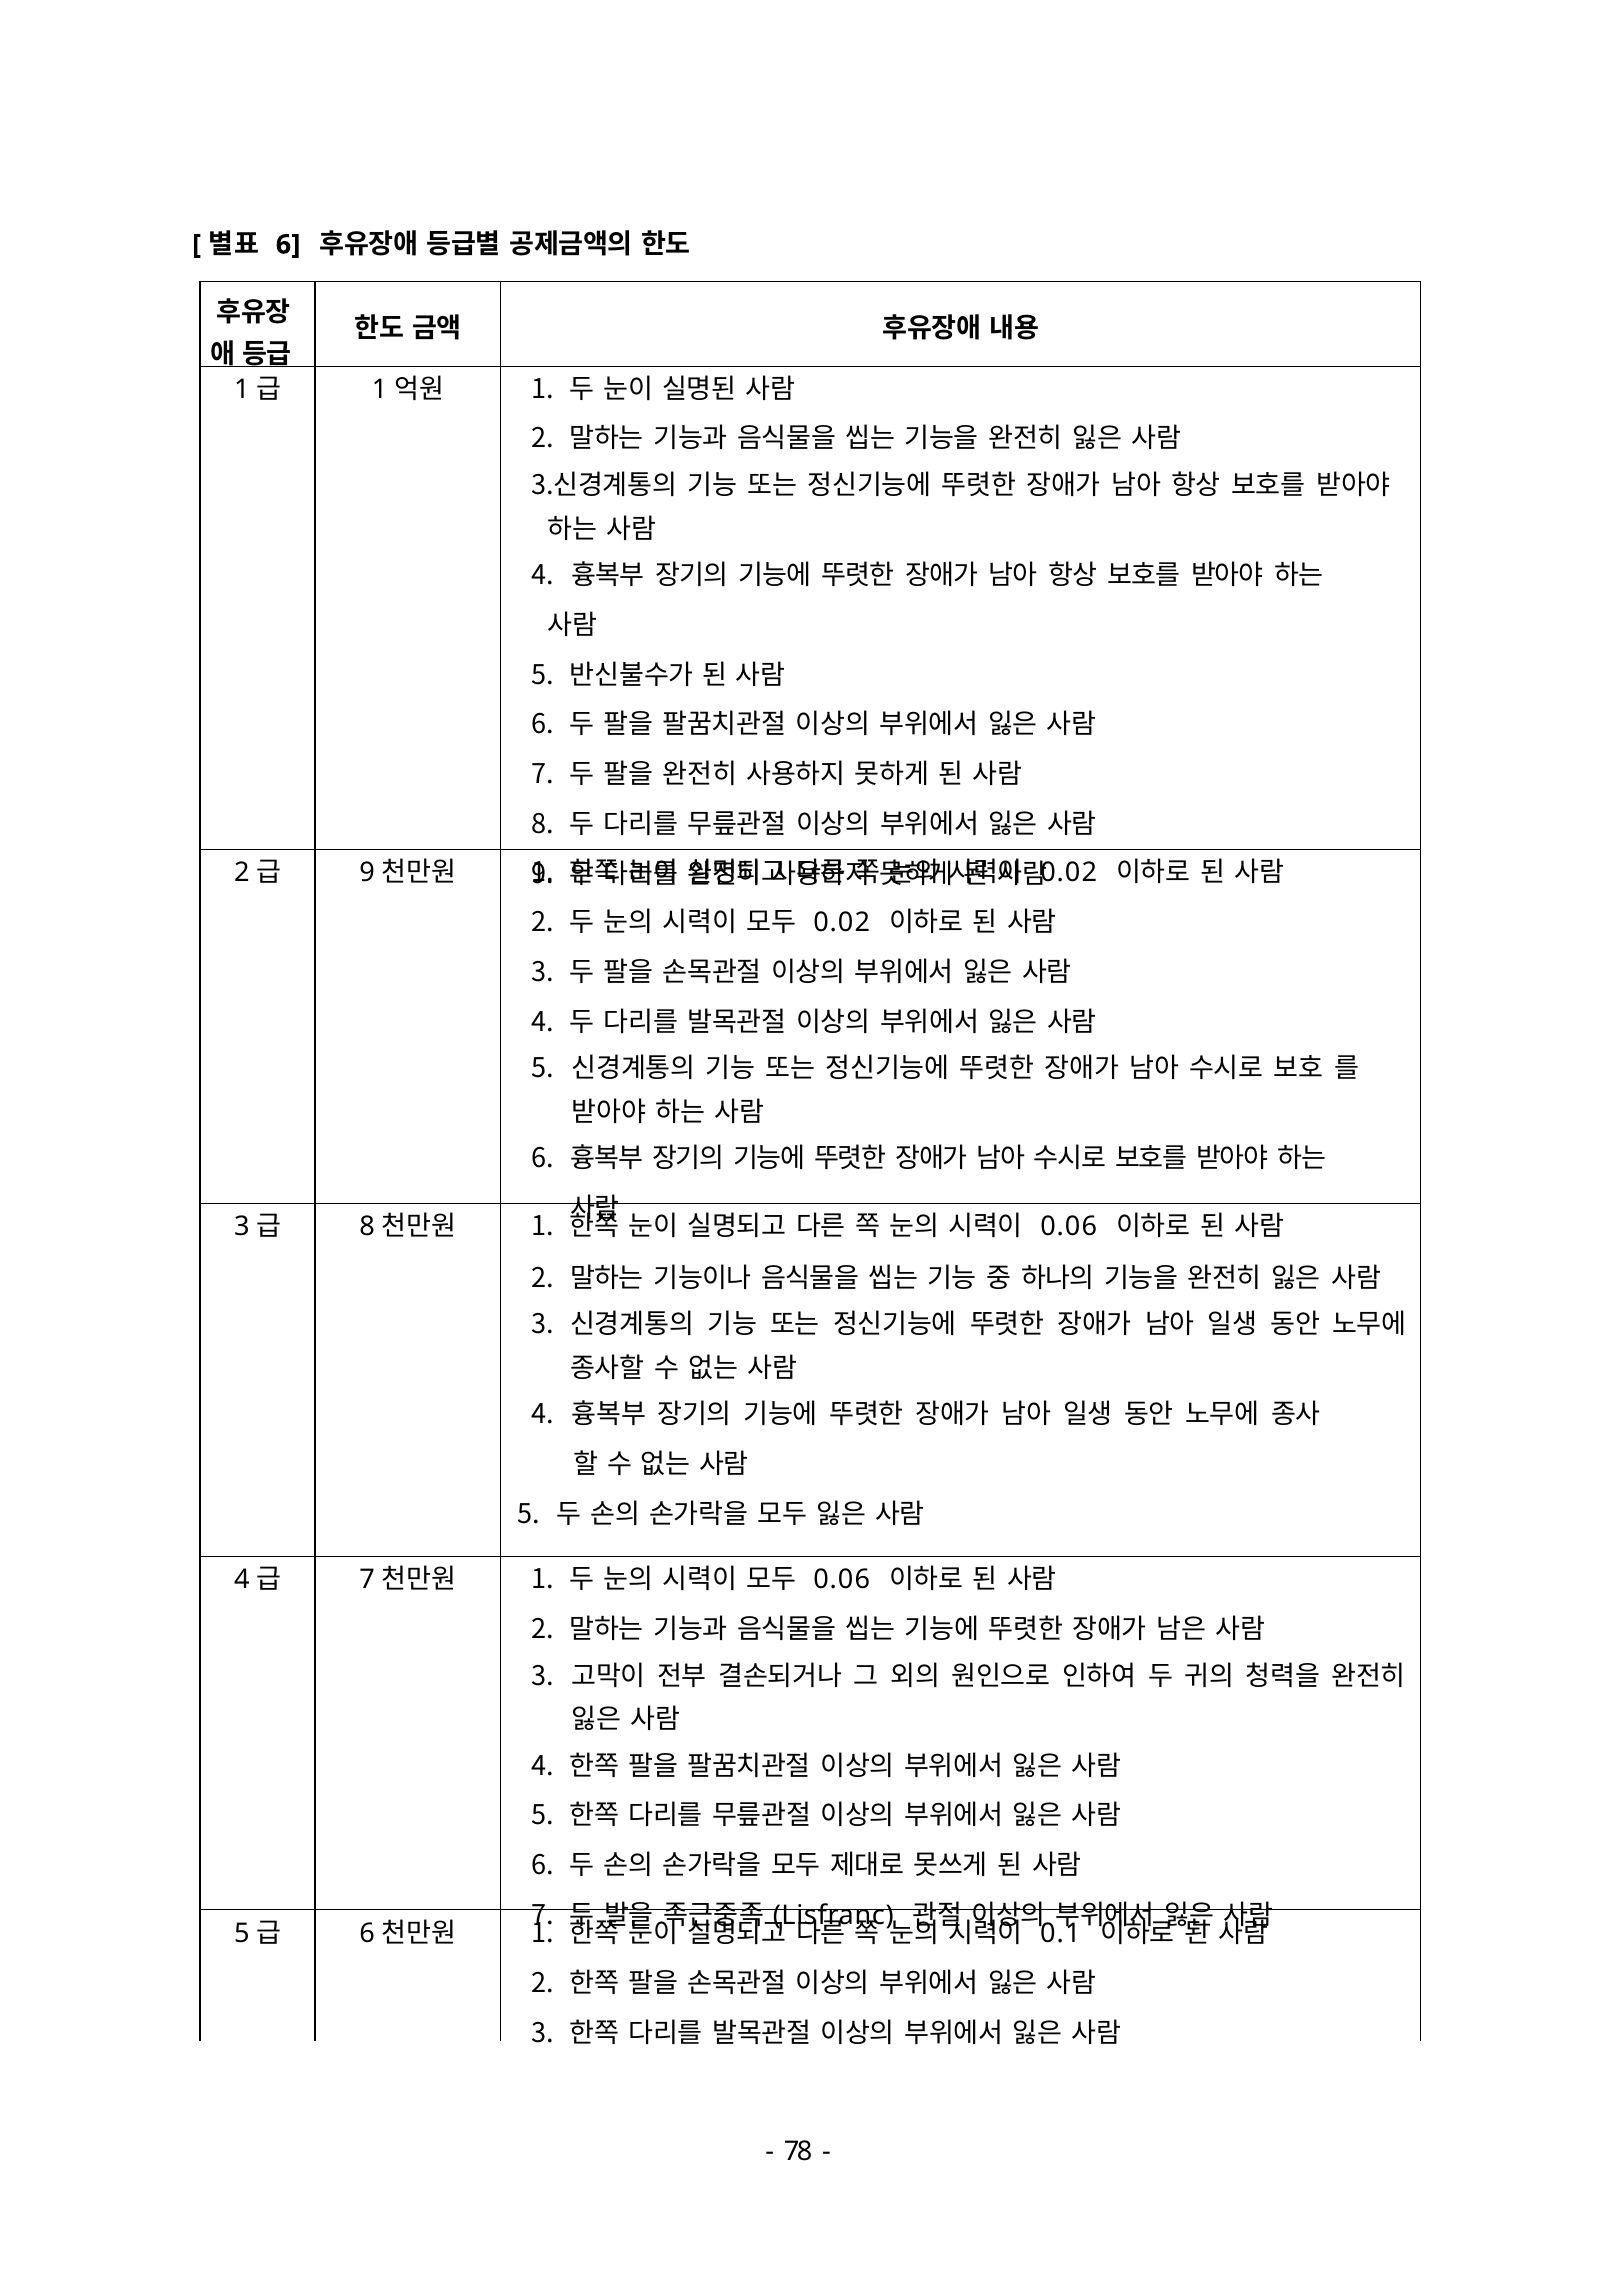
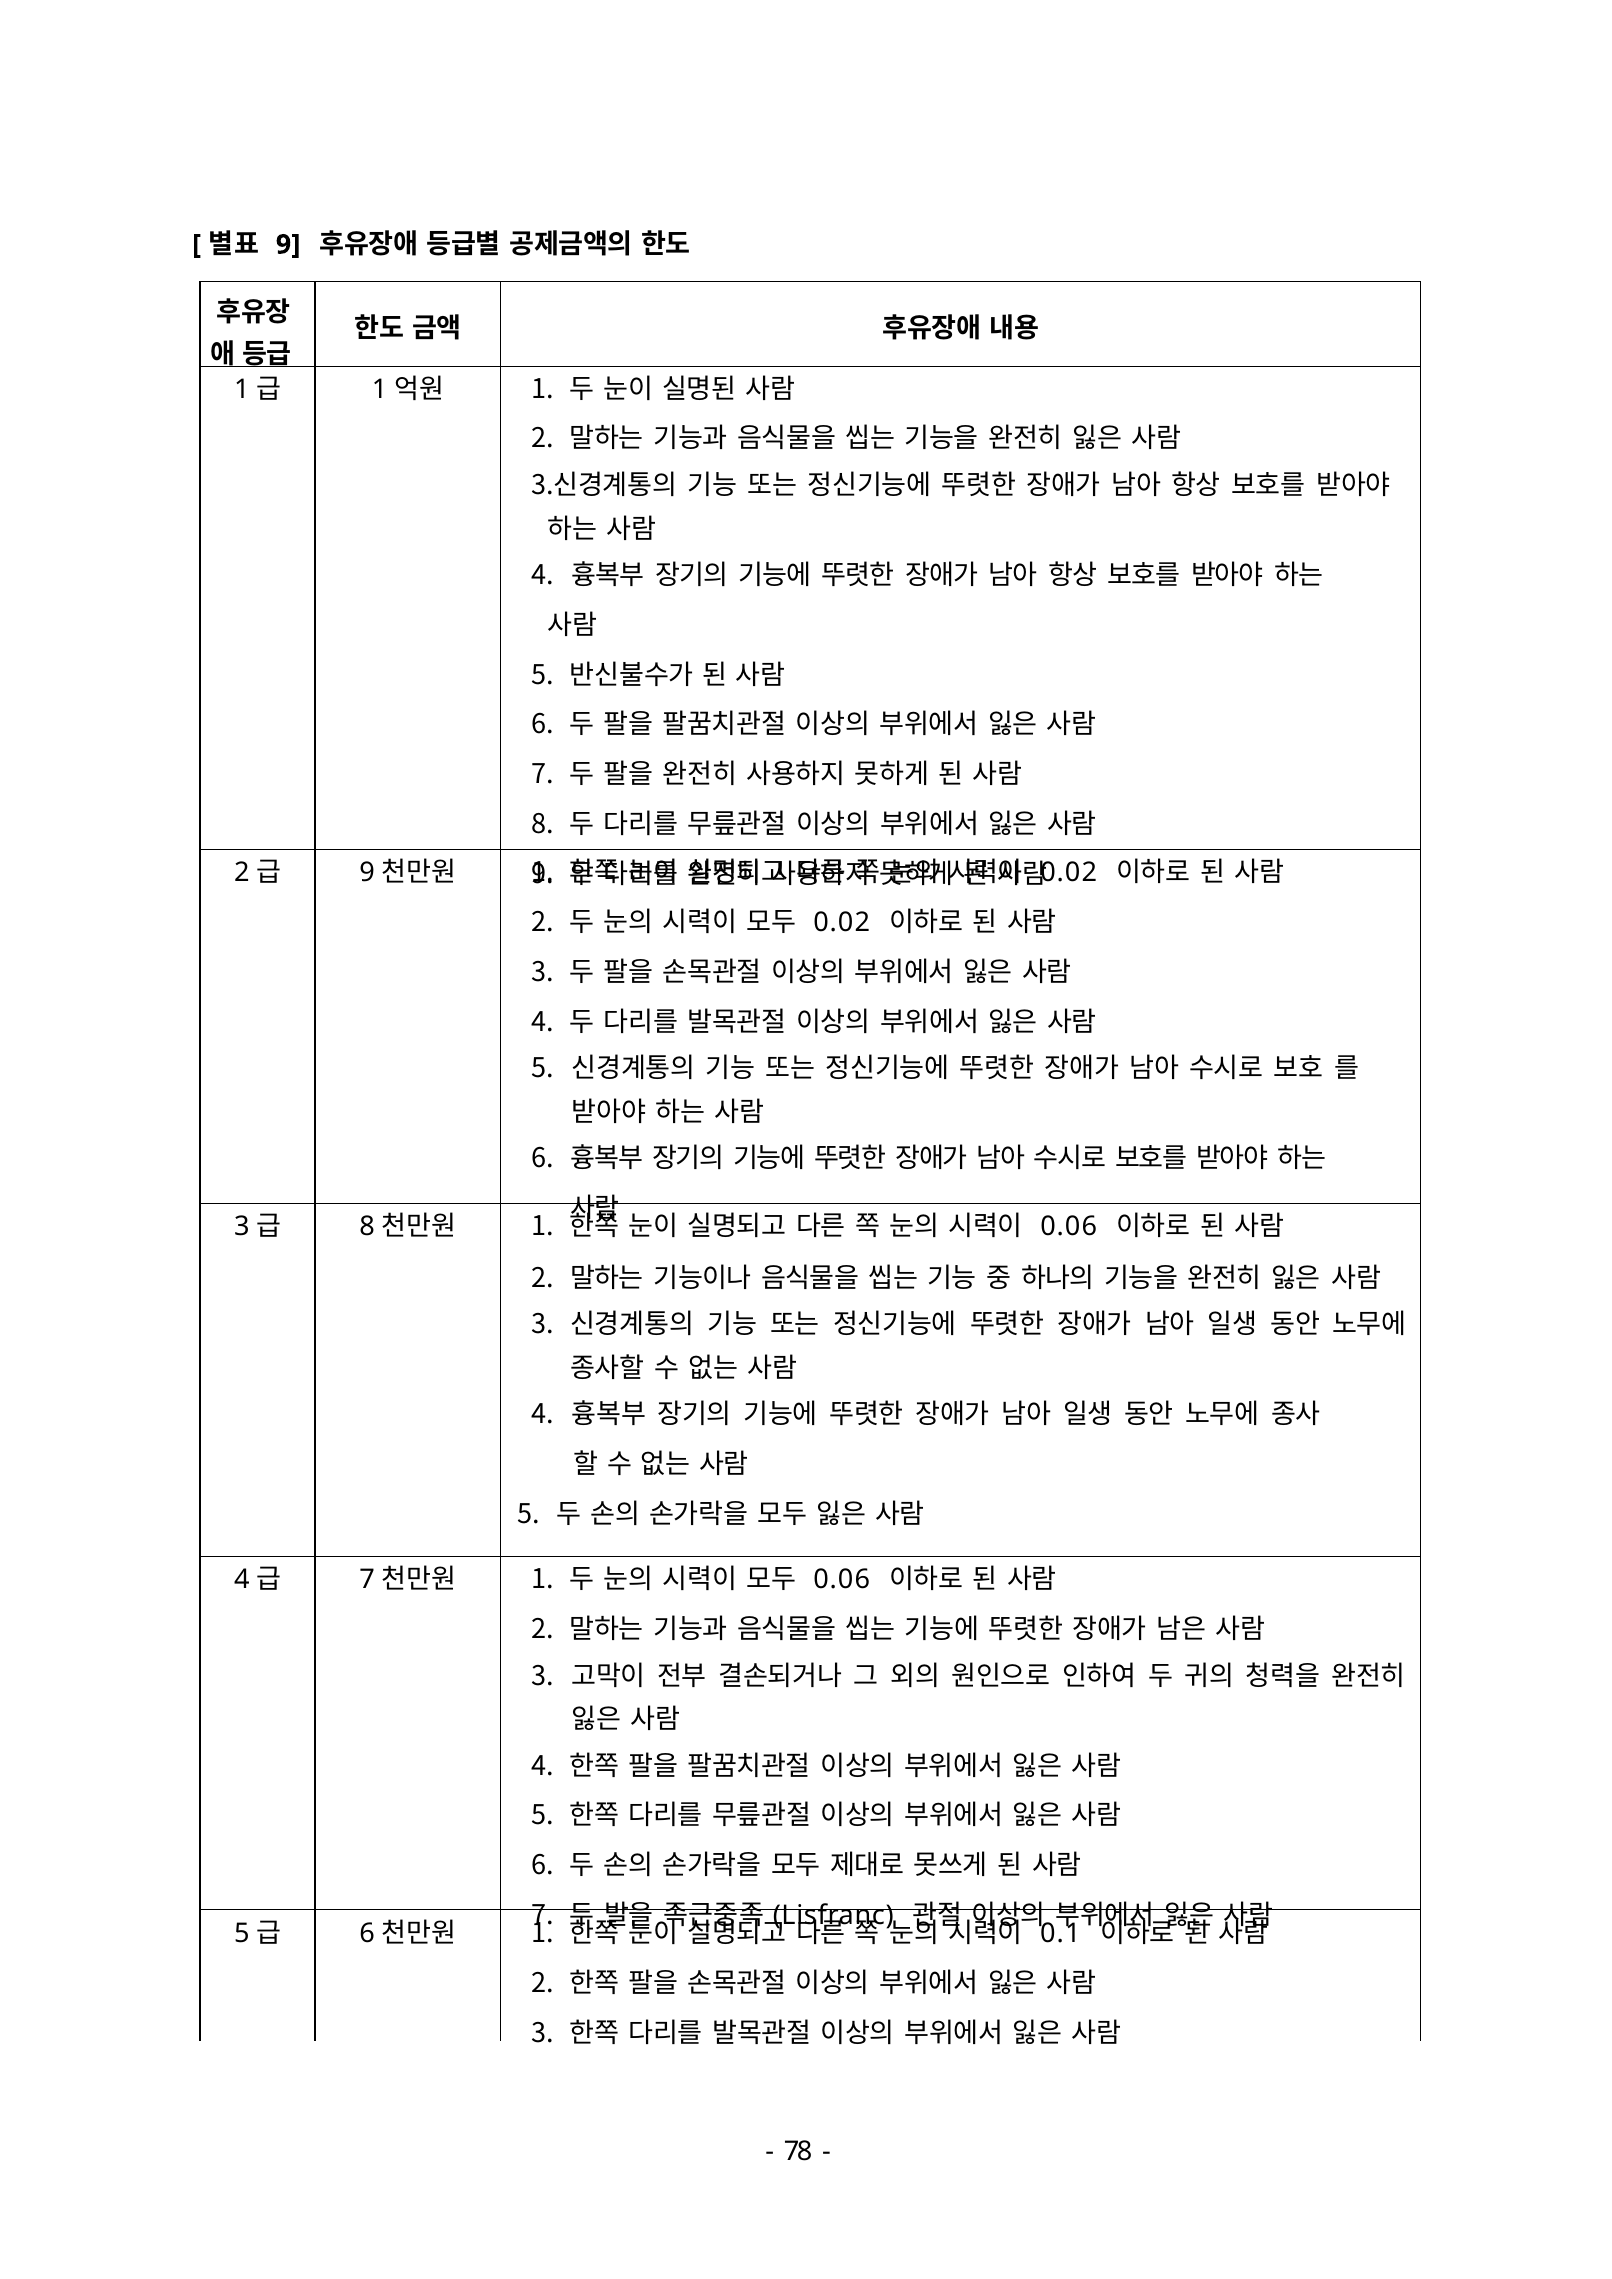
6 at (288, 245): 6 -> 9
